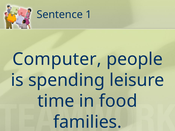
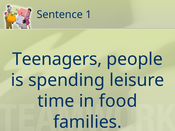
Computer: Computer -> Teenagers
